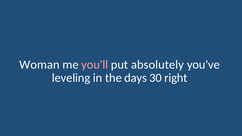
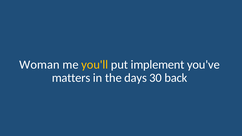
you'll colour: pink -> yellow
absolutely: absolutely -> implement
leveling: leveling -> matters
right: right -> back
